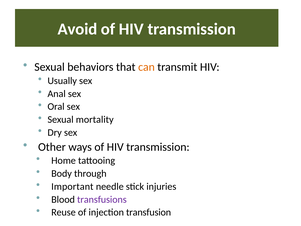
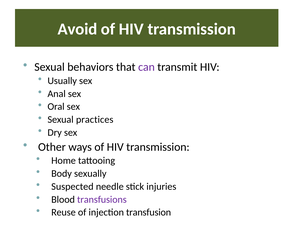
can colour: orange -> purple
mortality: mortality -> practices
through: through -> sexually
Important: Important -> Suspected
